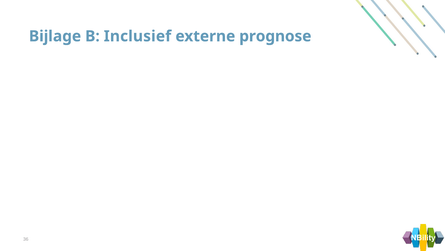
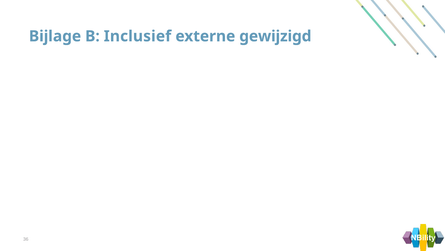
prognose: prognose -> gewijzigd
